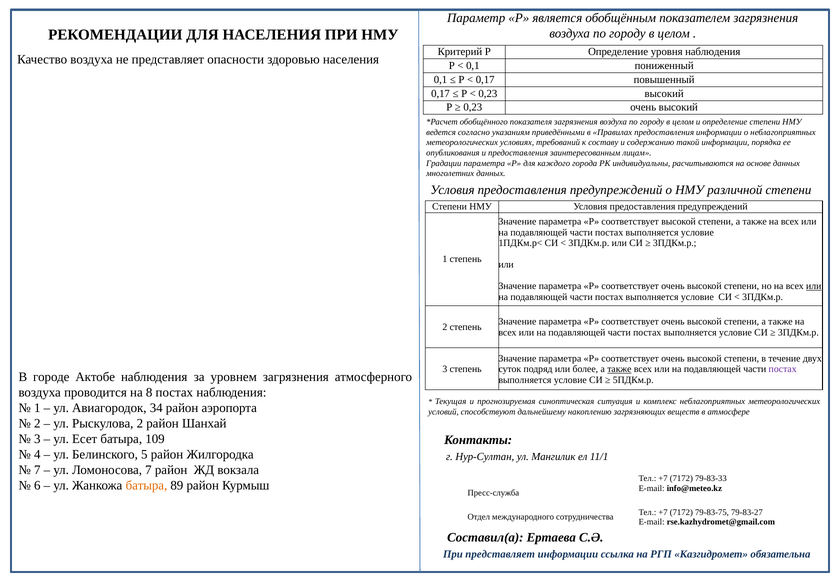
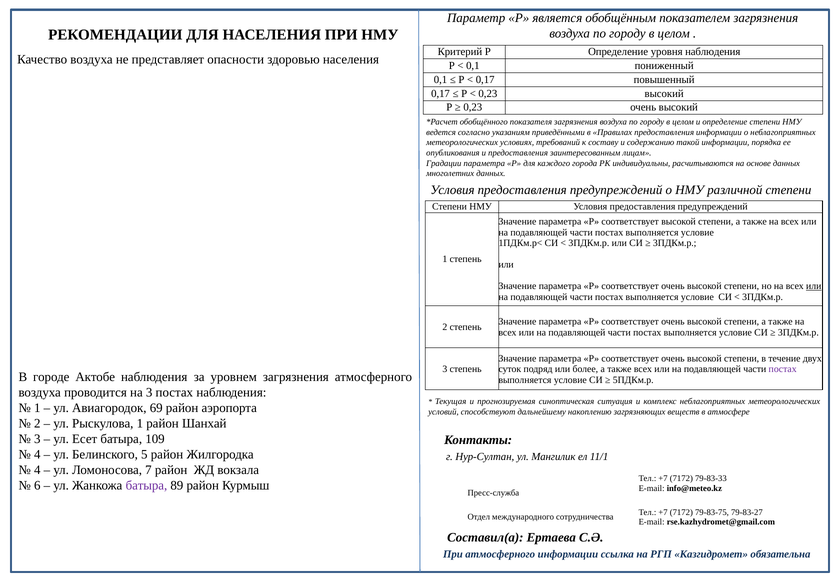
также at (619, 369) underline: present -> none
на 8: 8 -> 3
34: 34 -> 69
Рыскулова 2: 2 -> 1
7 at (37, 470): 7 -> 4
батыра at (146, 485) colour: orange -> purple
При представляет: представляет -> атмосферного
